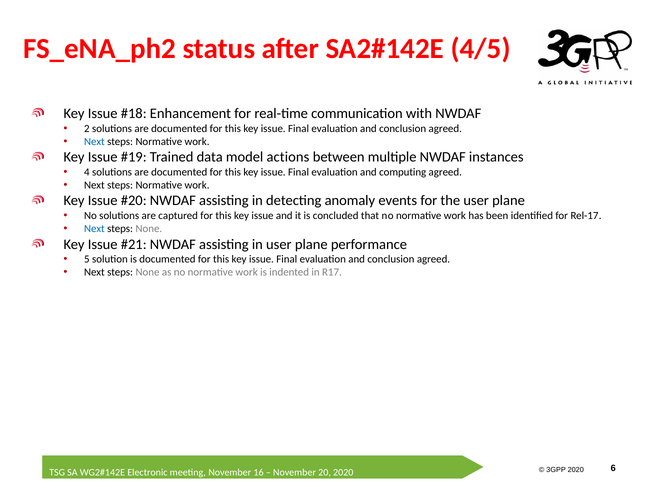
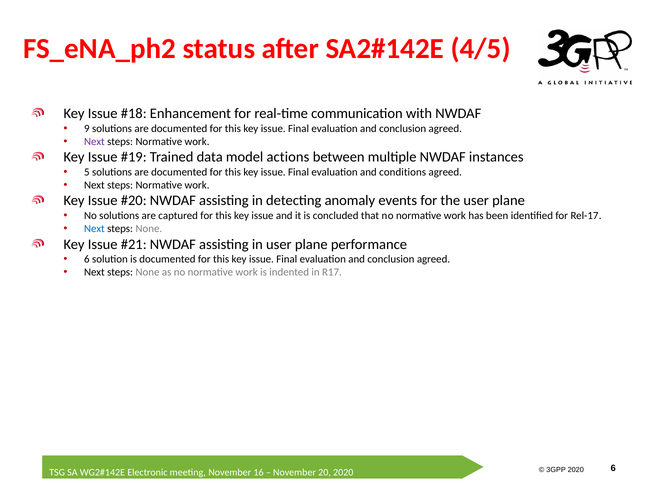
2: 2 -> 9
Next at (94, 142) colour: blue -> purple
4: 4 -> 5
computing: computing -> conditions
5 at (87, 259): 5 -> 6
